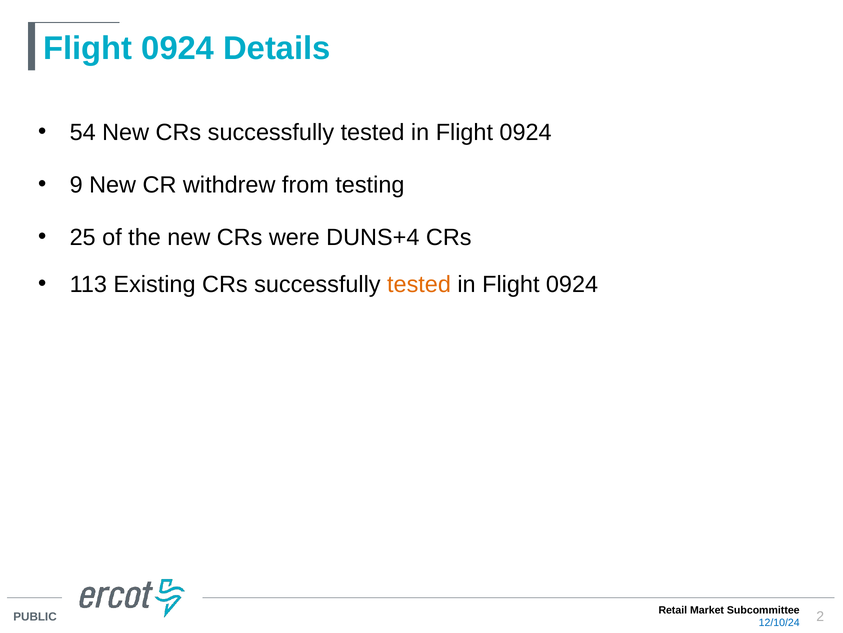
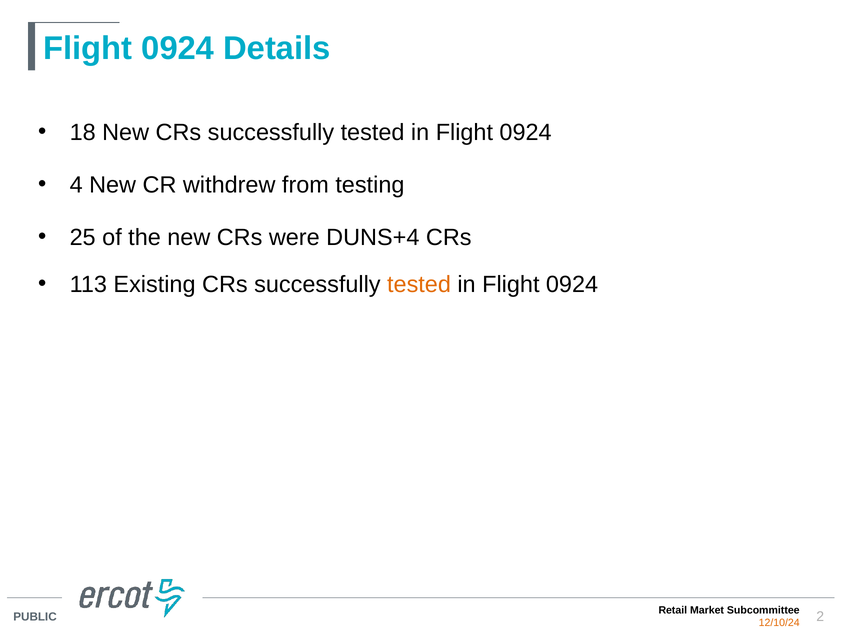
54: 54 -> 18
9: 9 -> 4
12/10/24 colour: blue -> orange
